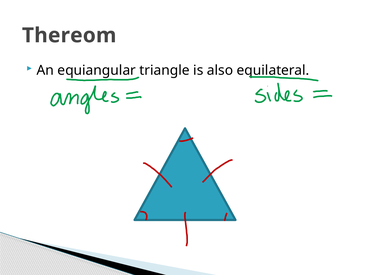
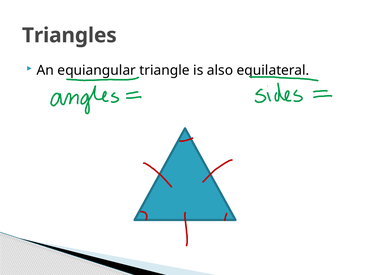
Thereom: Thereom -> Triangles
